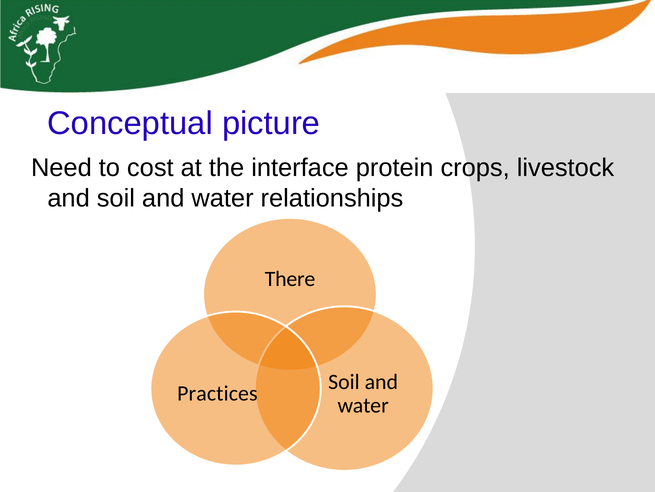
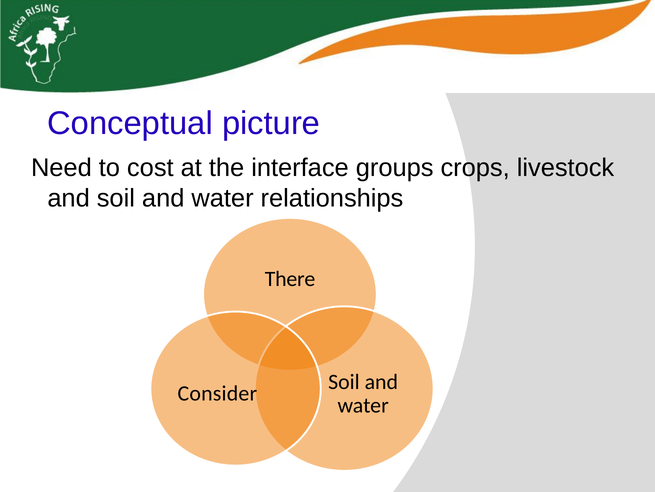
protein: protein -> groups
Practices: Practices -> Consider
